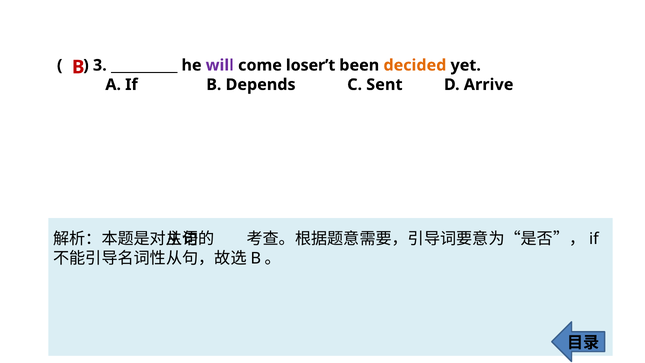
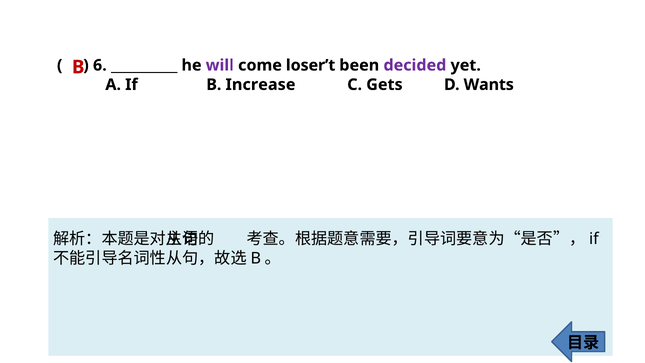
3: 3 -> 6
decided colour: orange -> purple
Depends: Depends -> Increase
Sent: Sent -> Gets
Arrive: Arrive -> Wants
